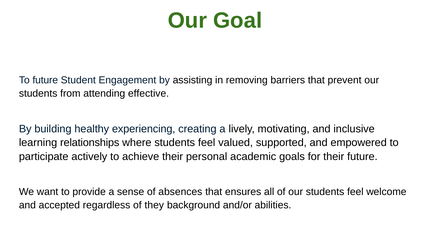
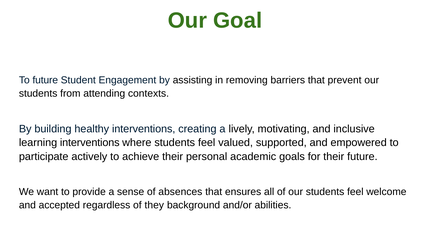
effective: effective -> contexts
healthy experiencing: experiencing -> interventions
learning relationships: relationships -> interventions
